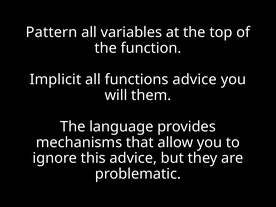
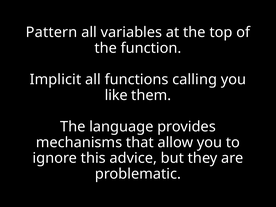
functions advice: advice -> calling
will: will -> like
